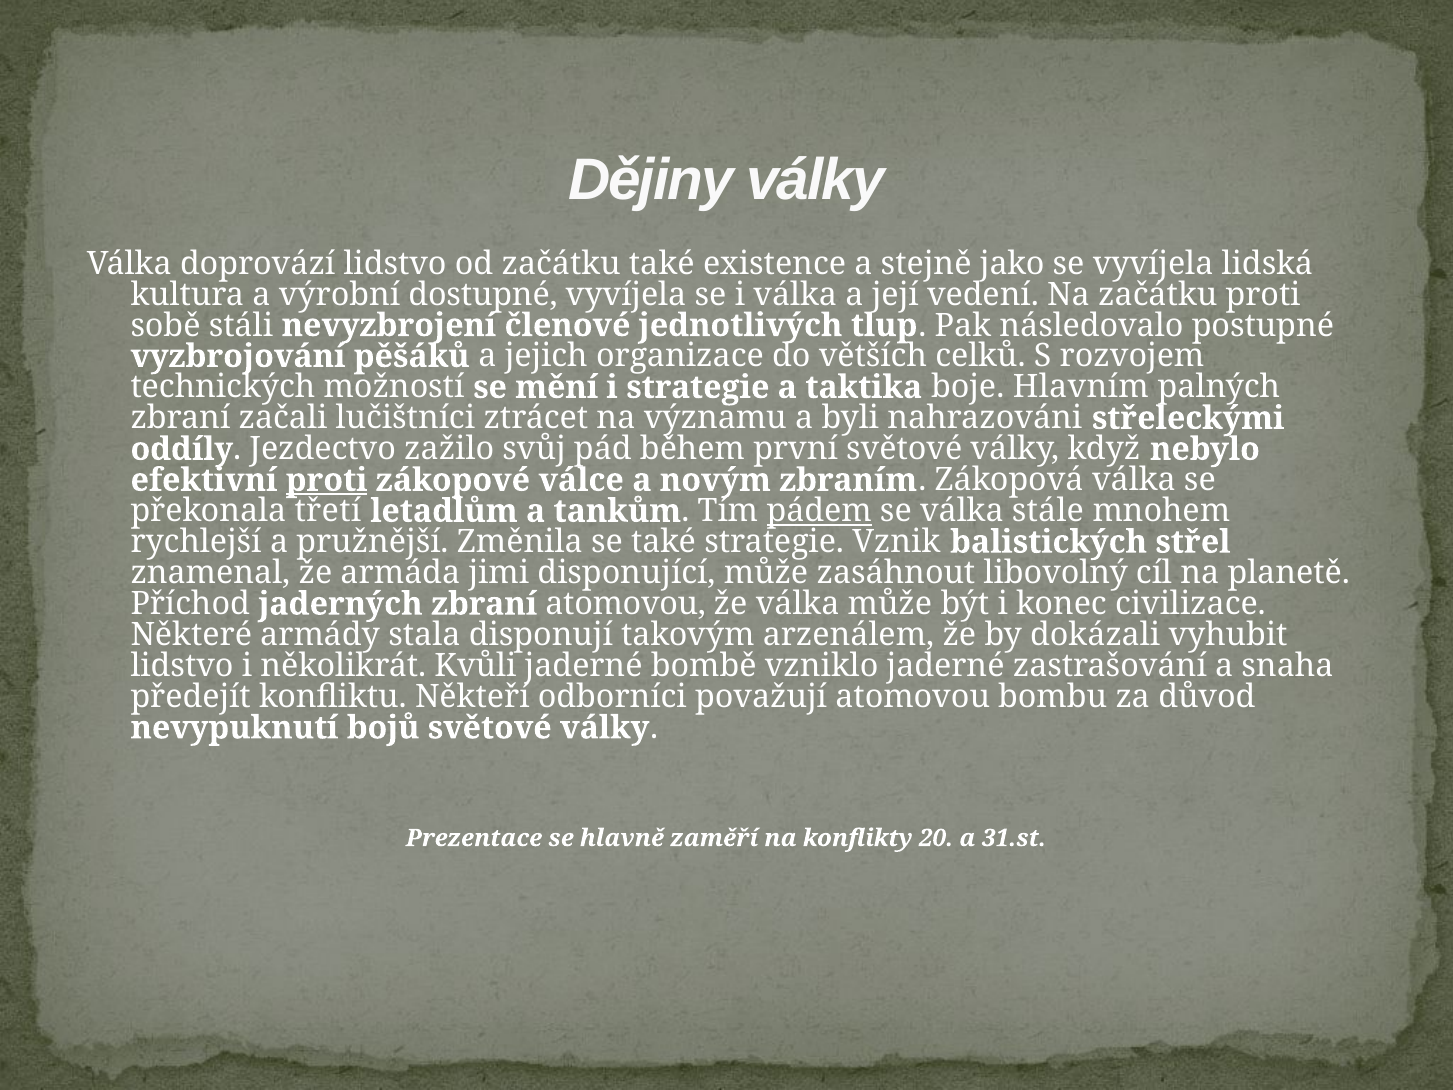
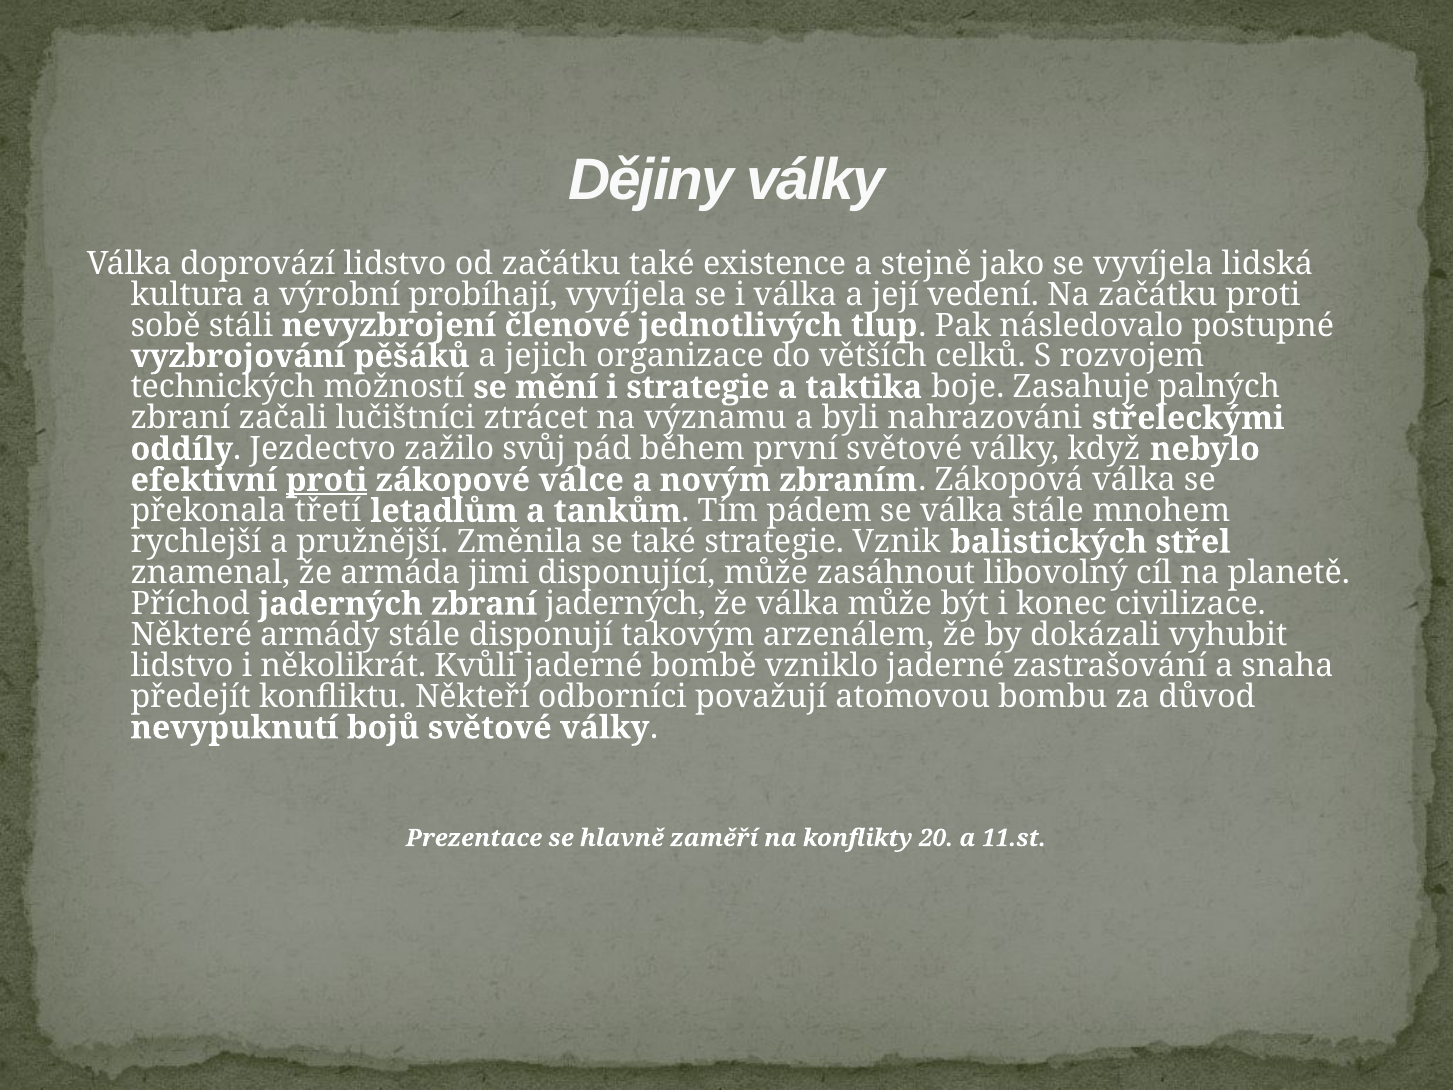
dostupné: dostupné -> probíhají
Hlavním: Hlavním -> Zasahuje
pádem underline: present -> none
zbraní atomovou: atomovou -> jaderných
armády stala: stala -> stále
31.st: 31.st -> 11.st
